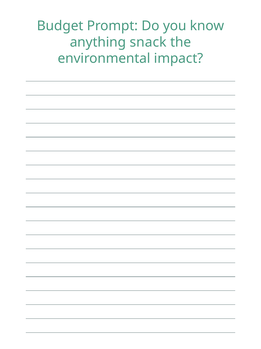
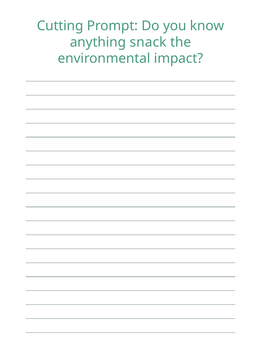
Budget: Budget -> Cutting
